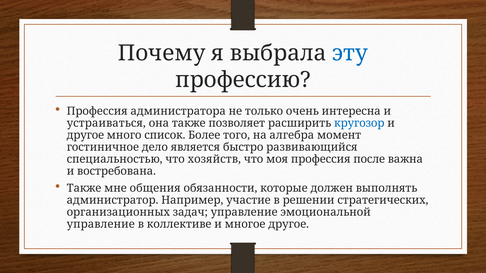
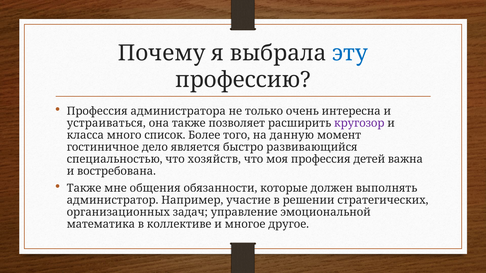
кругозор colour: blue -> purple
другое at (85, 135): другое -> класса
алгебра: алгебра -> данную
после: после -> детей
управление at (101, 224): управление -> математика
